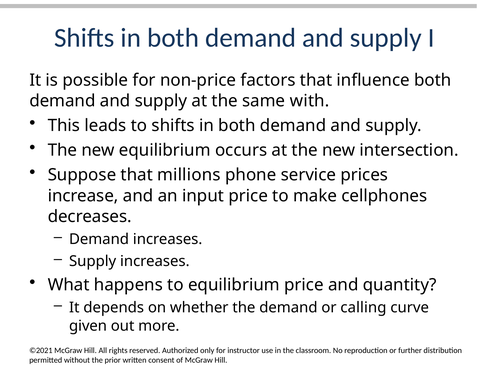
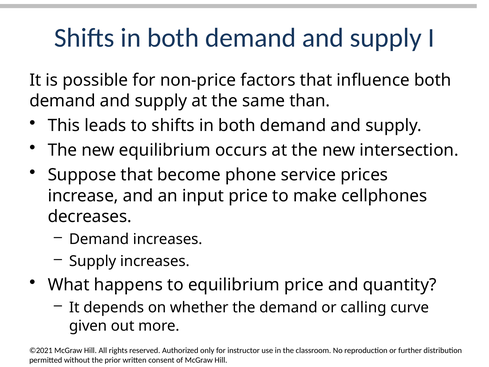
with: with -> than
millions: millions -> become
